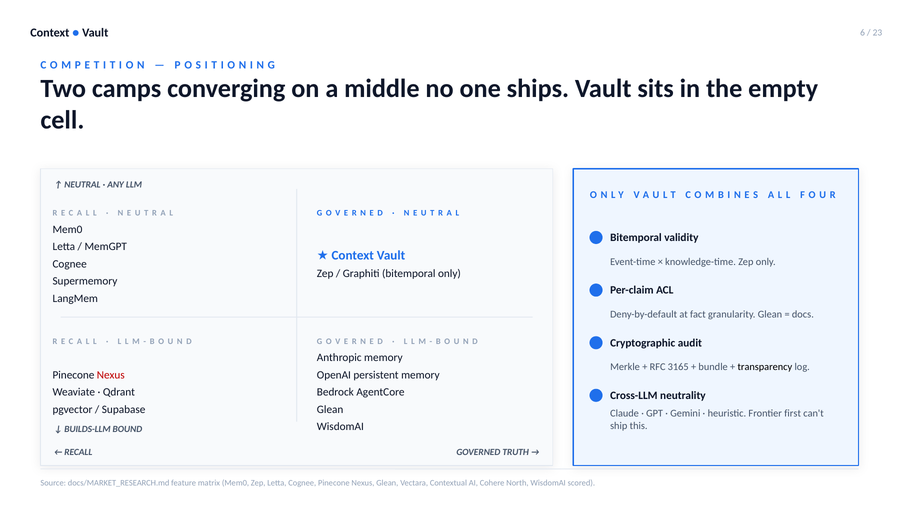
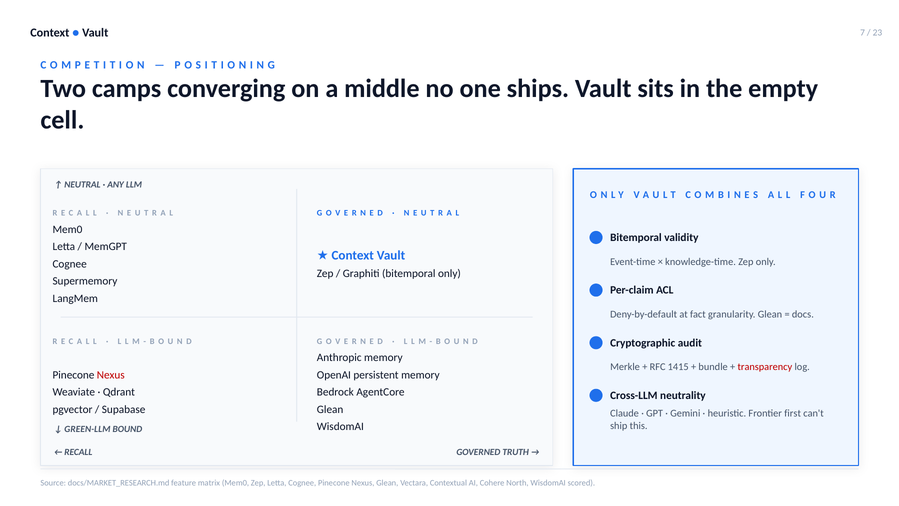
6: 6 -> 7
3165: 3165 -> 1415
transparency colour: black -> red
BUILDS-LLM: BUILDS-LLM -> GREEN-LLM
